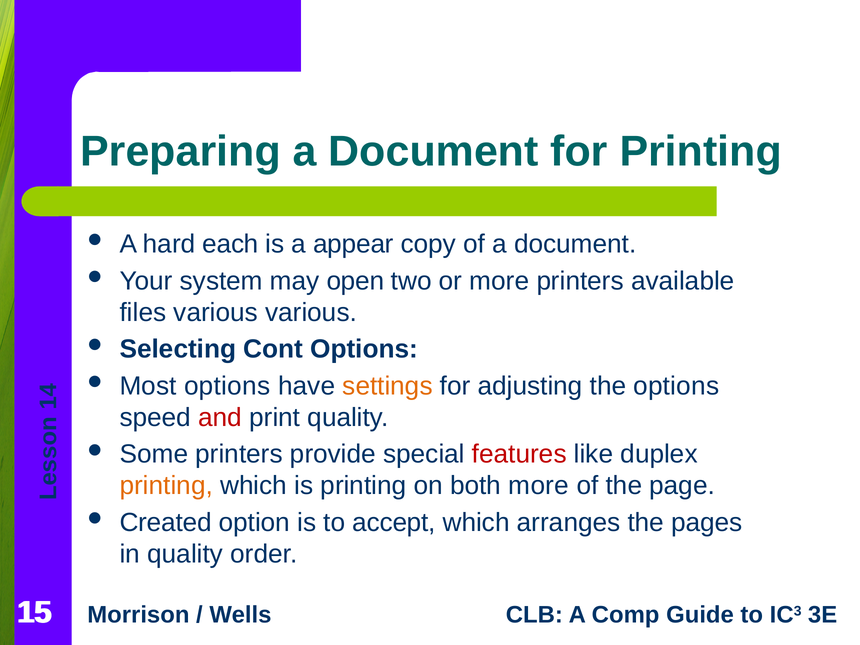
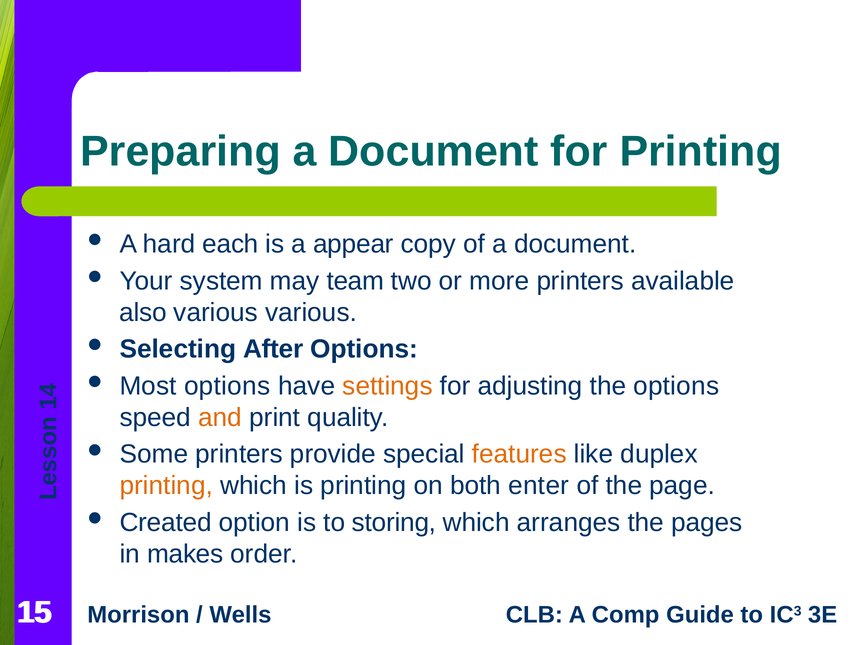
open: open -> team
files: files -> also
Cont: Cont -> After
and colour: red -> orange
features colour: red -> orange
both more: more -> enter
accept: accept -> storing
in quality: quality -> makes
